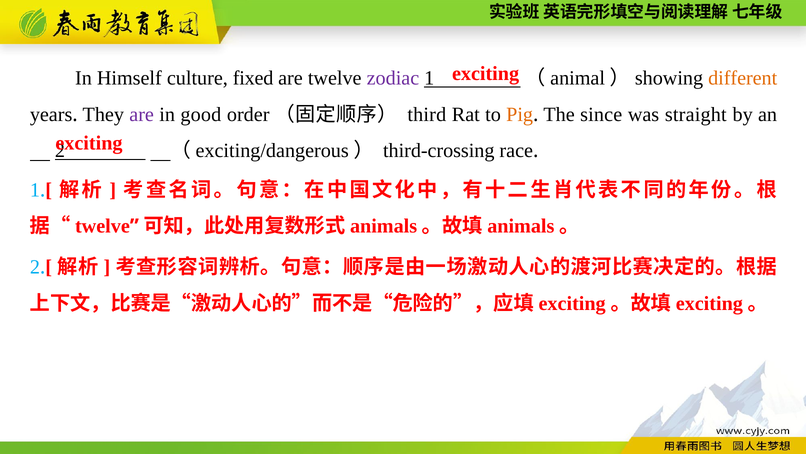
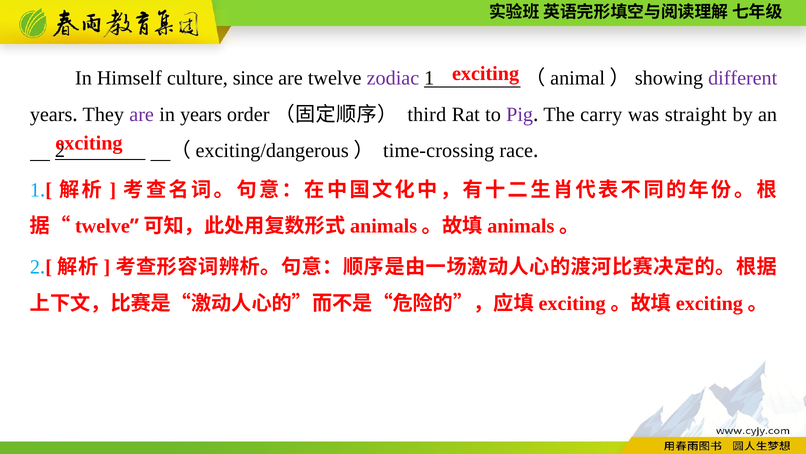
fixed: fixed -> since
different colour: orange -> purple
in good: good -> years
Pig colour: orange -> purple
since: since -> carry
third-crossing: third-crossing -> time-crossing
